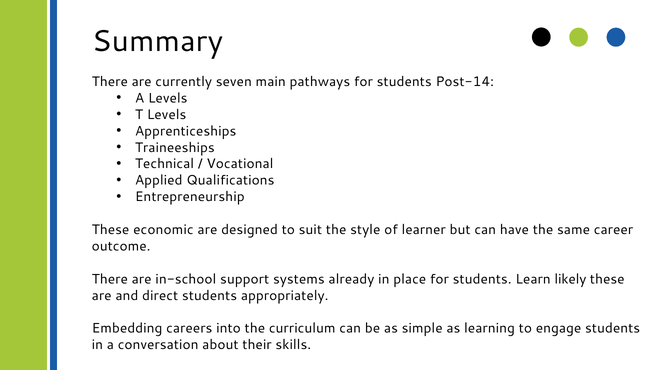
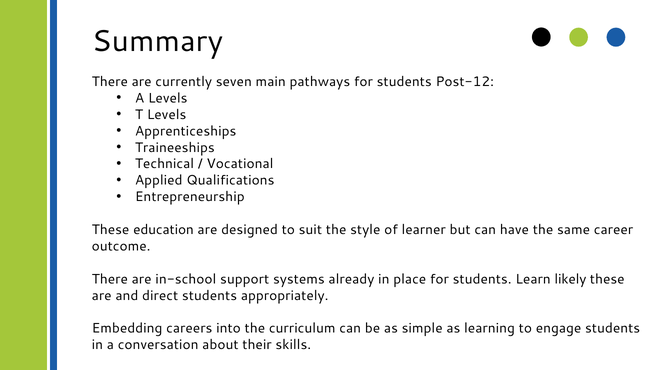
Post-14: Post-14 -> Post-12
economic: economic -> education
